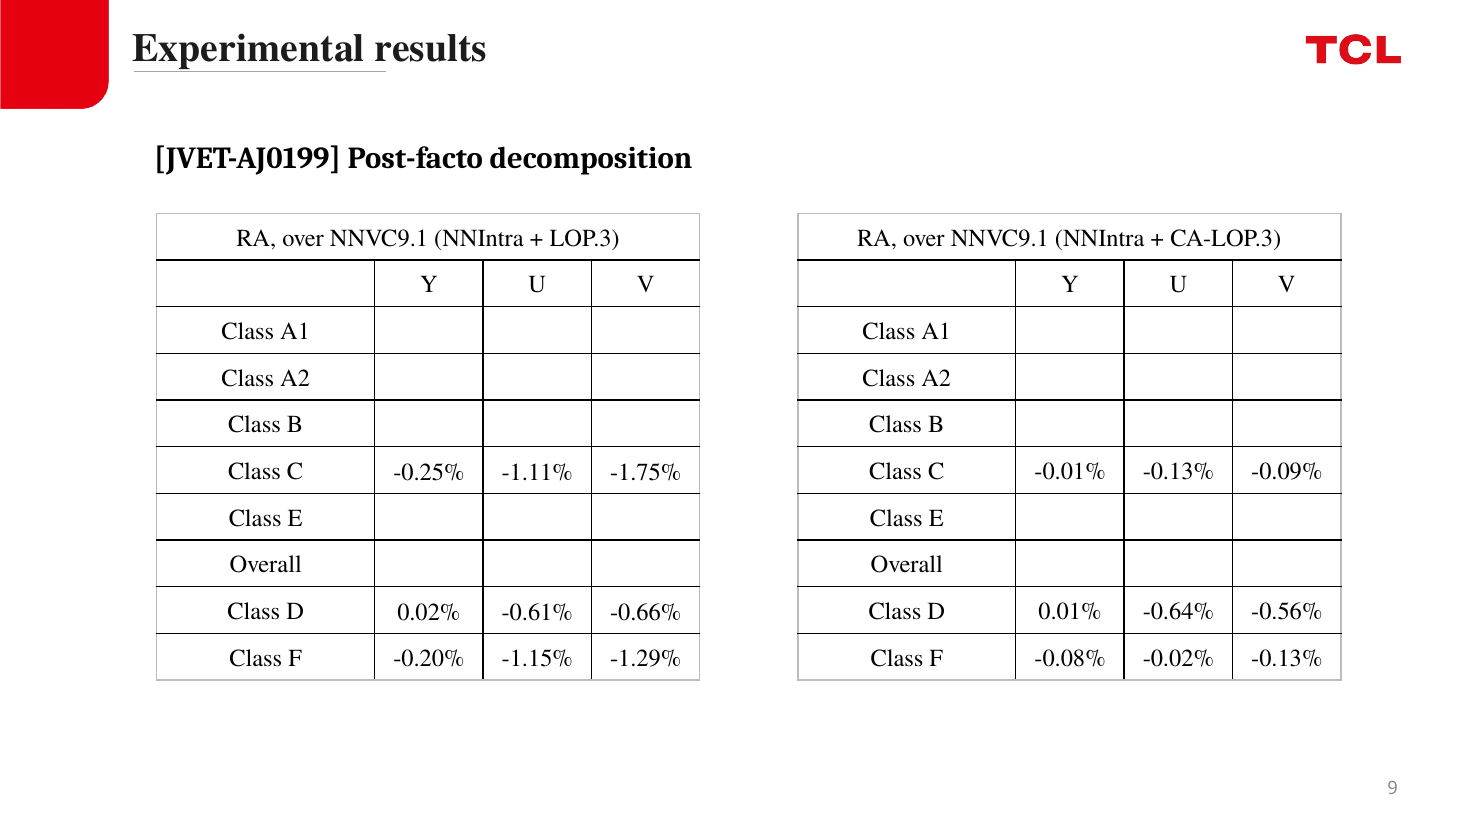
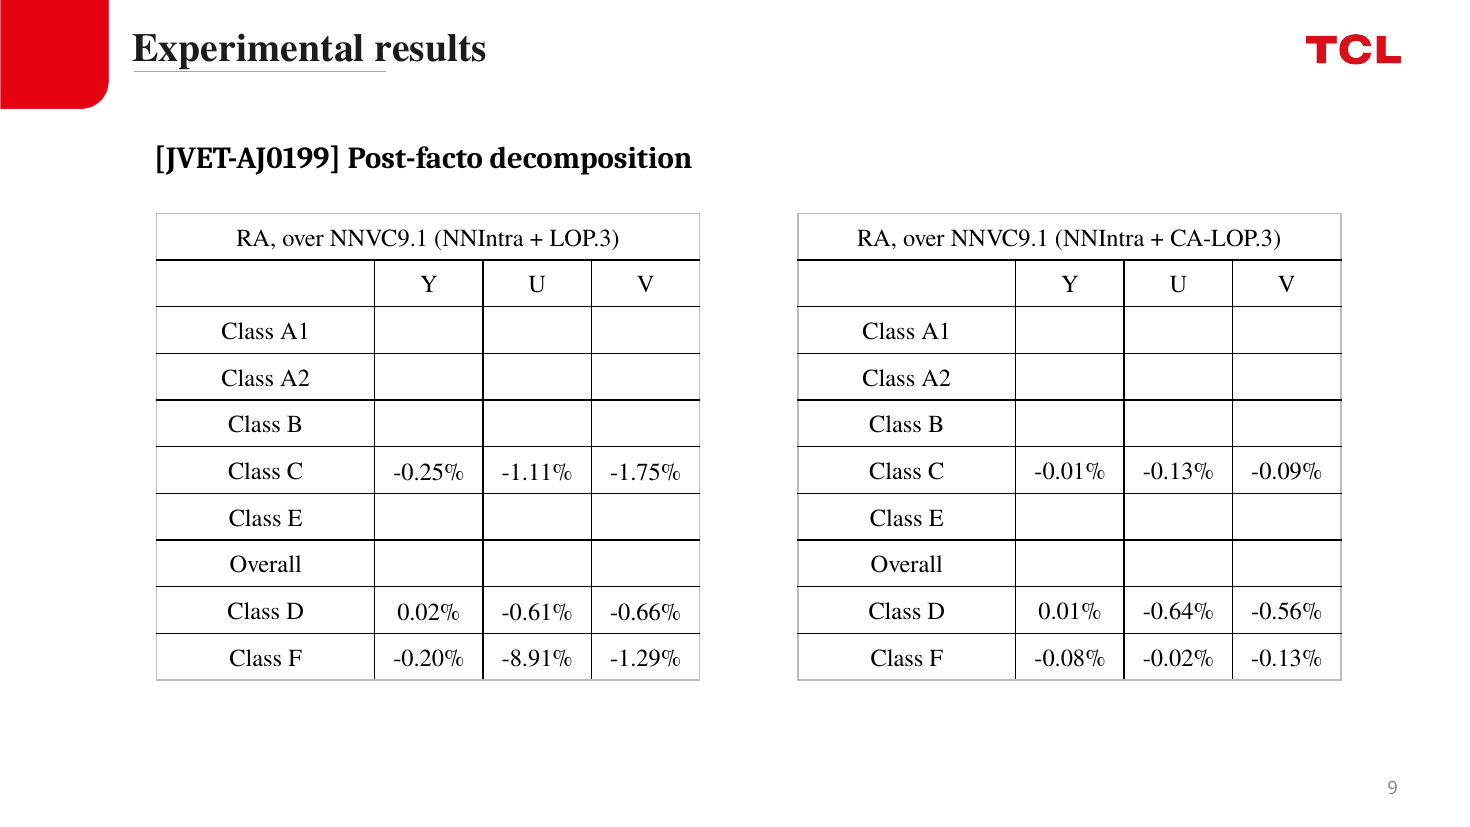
-1.15%: -1.15% -> -8.91%
